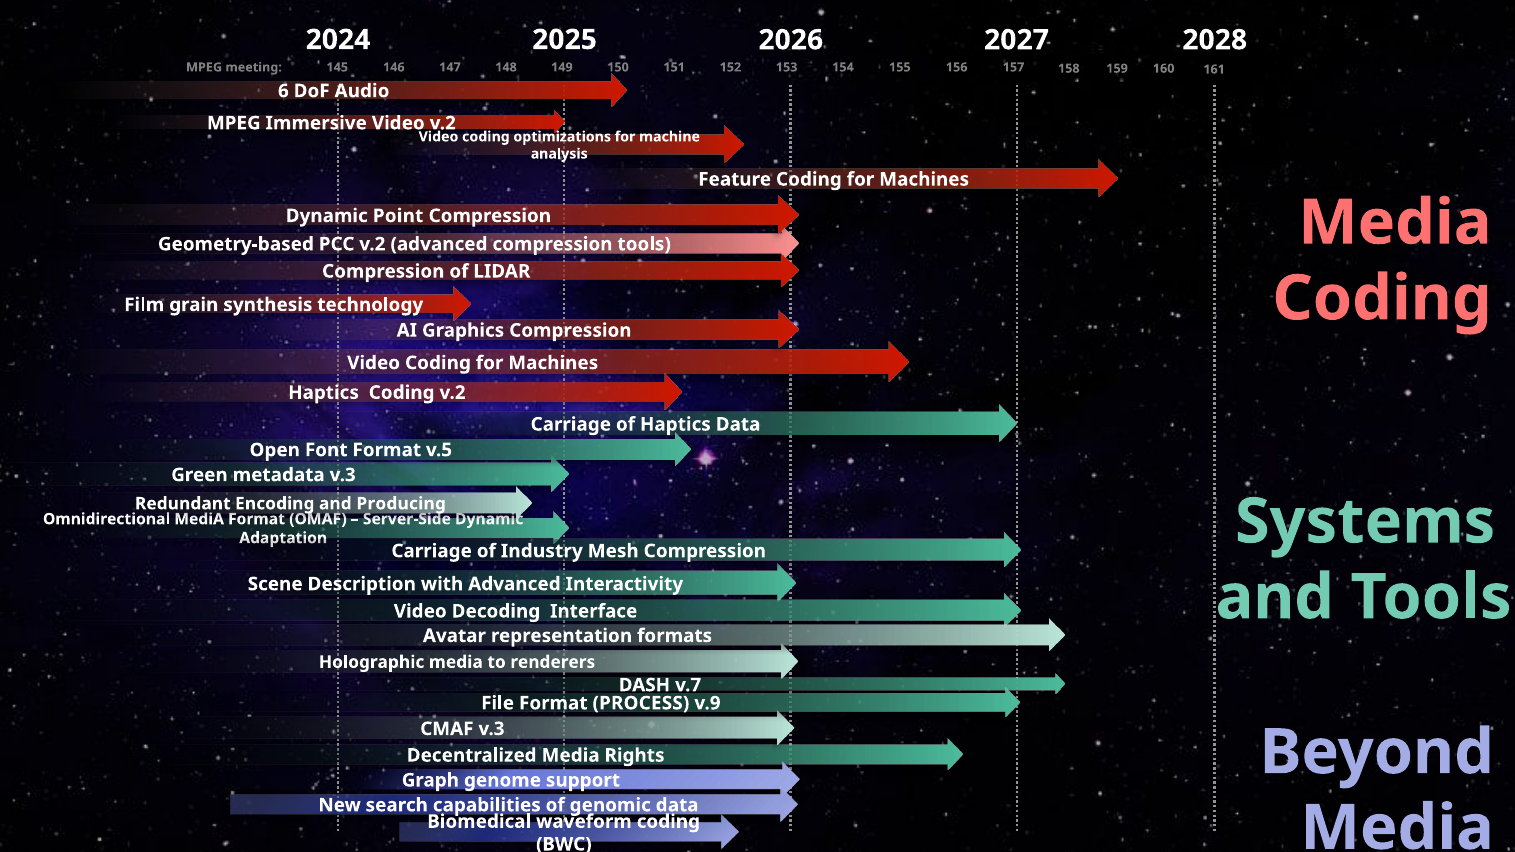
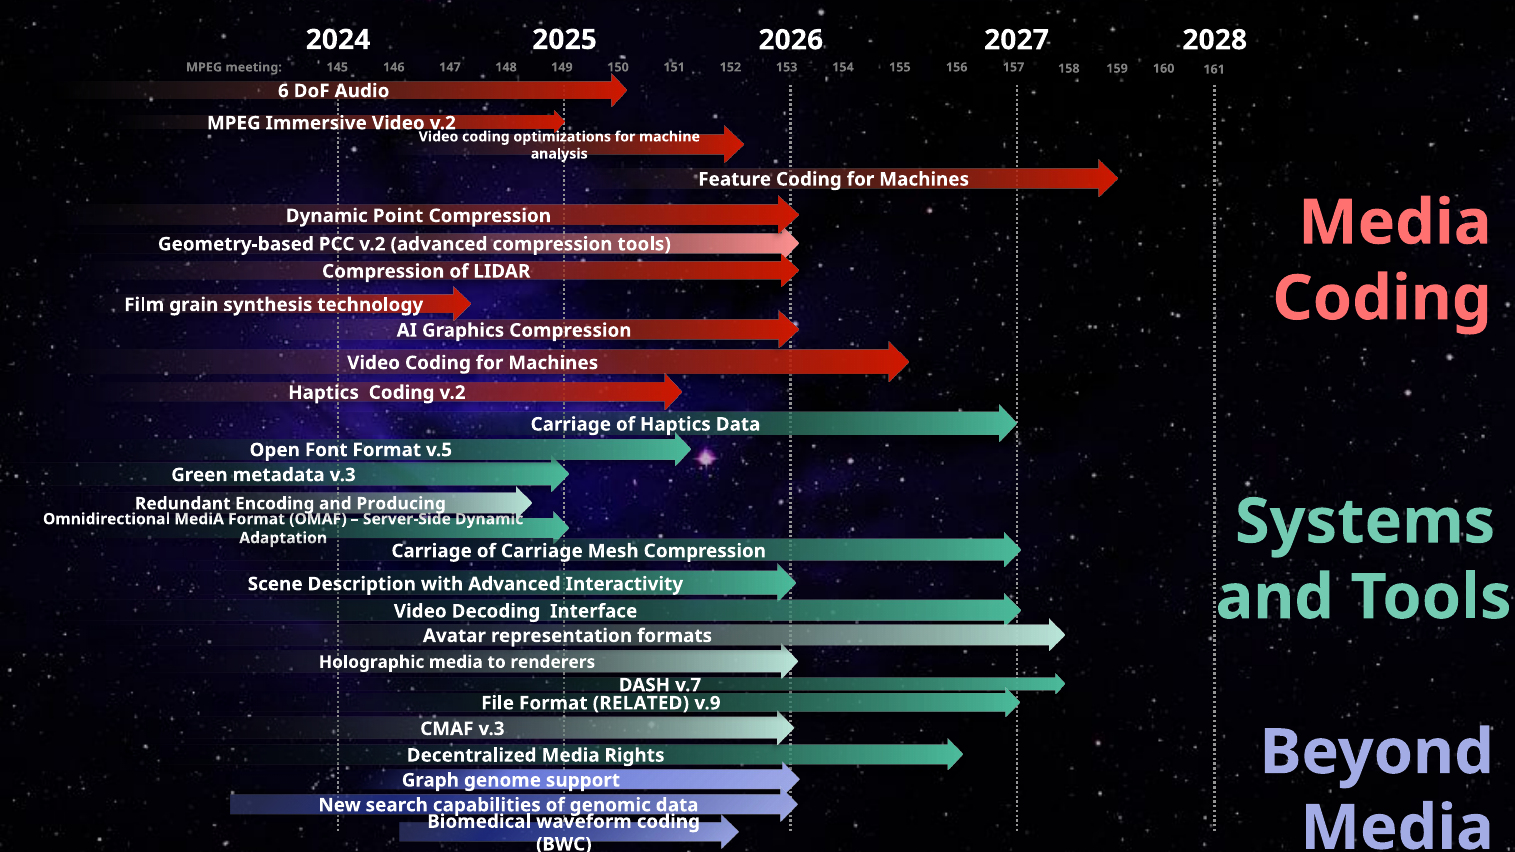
of Industry: Industry -> Carriage
PROCESS: PROCESS -> RELATED
